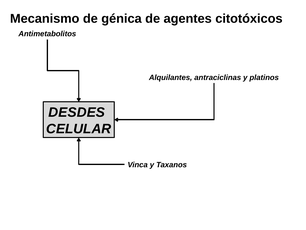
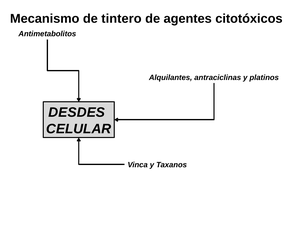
génica: génica -> tintero
